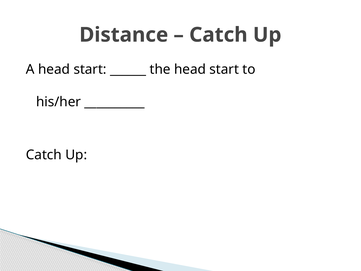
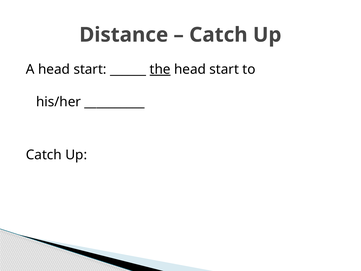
the underline: none -> present
